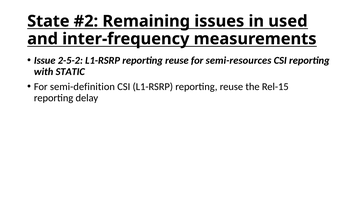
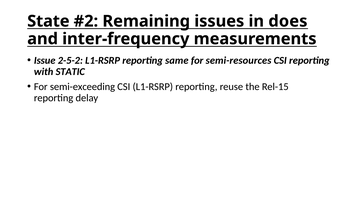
used: used -> does
2-5-2 L1-RSRP reporting reuse: reuse -> same
semi-definition: semi-definition -> semi-exceeding
